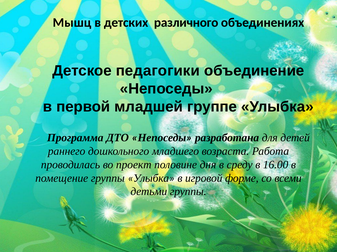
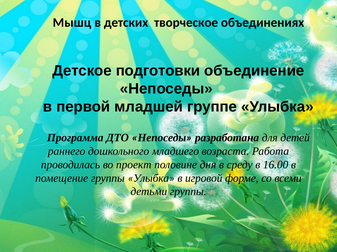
различного: различного -> творческое
педагогики: педагогики -> подготовки
